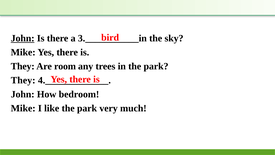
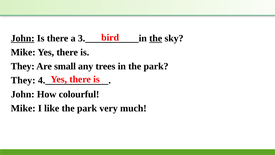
the at (156, 38) underline: none -> present
room: room -> small
bedroom: bedroom -> colourful
